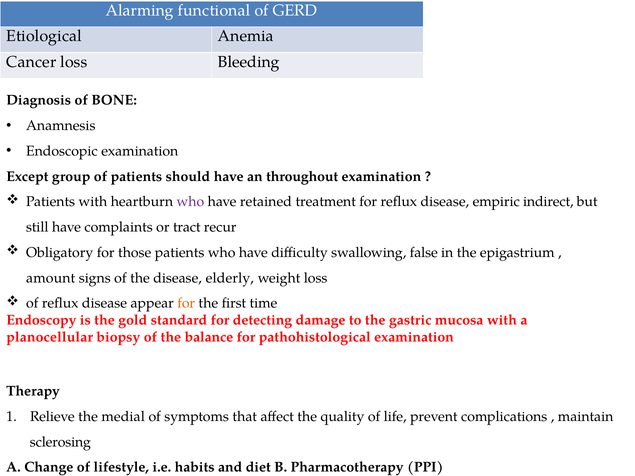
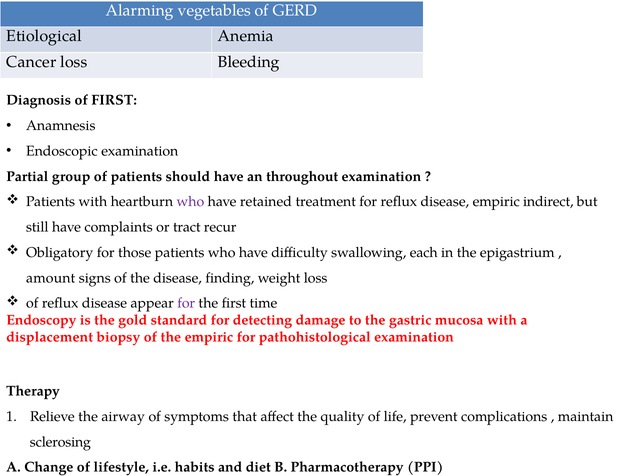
functional: functional -> vegetables
of BONE: BONE -> FIRST
Except: Except -> Partial
false: false -> each
elderly: elderly -> finding
for at (186, 303) colour: orange -> purple
planocellular: planocellular -> displacement
the balance: balance -> empiric
medial: medial -> airway
